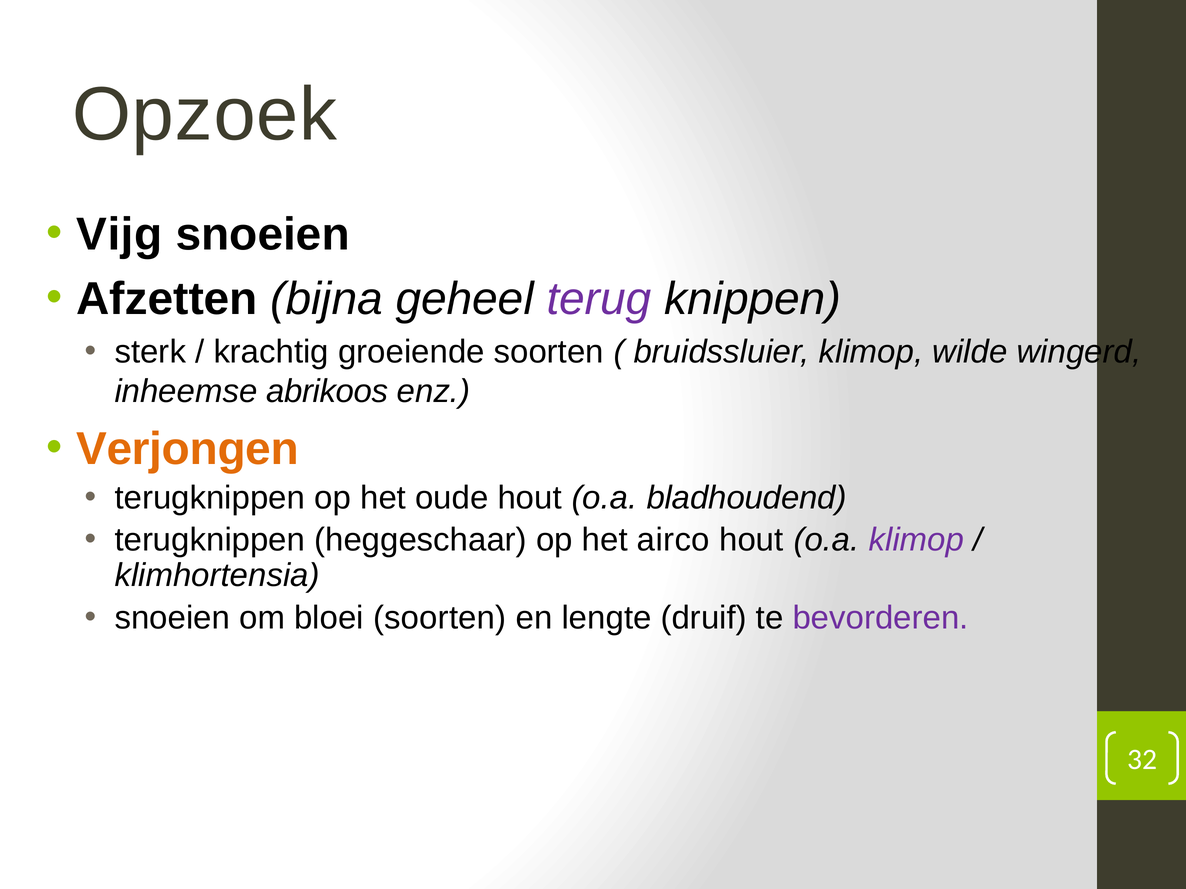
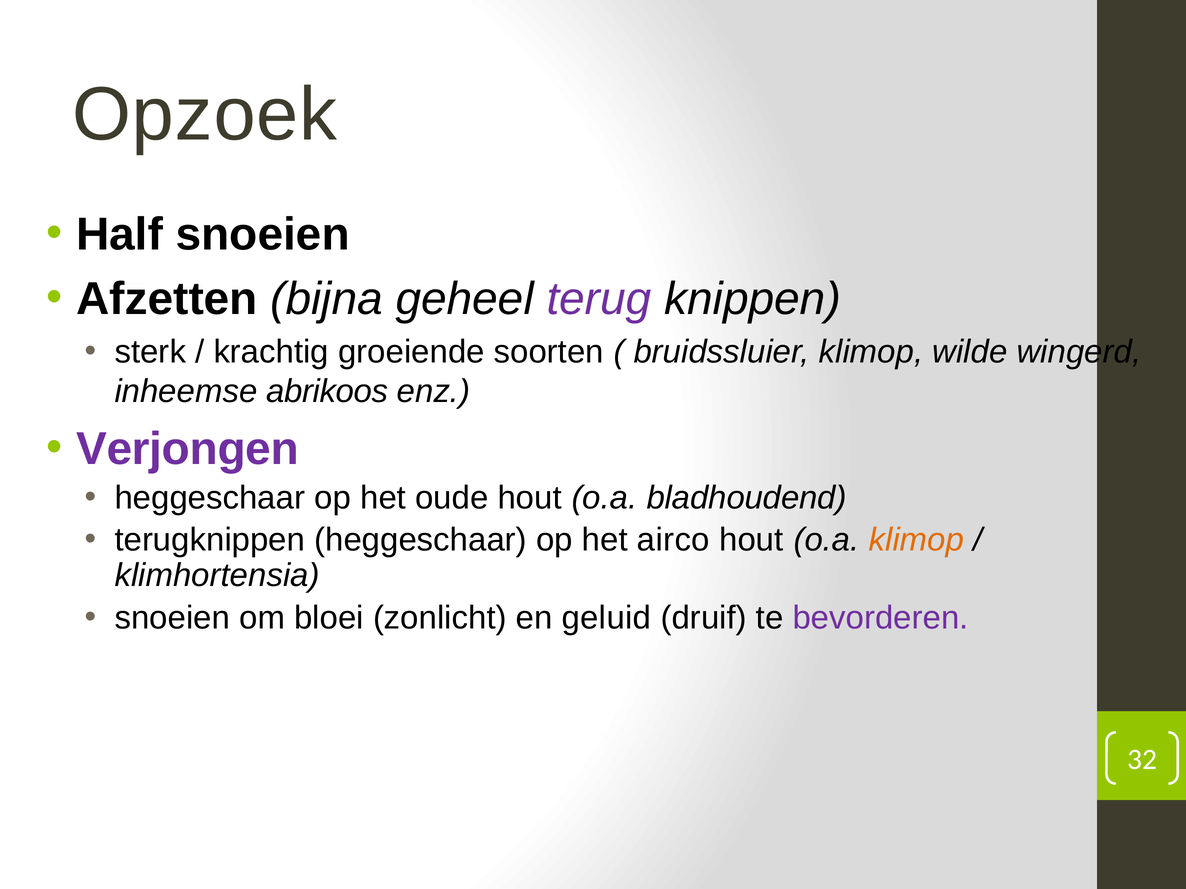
Vijg: Vijg -> Half
Verjongen colour: orange -> purple
terugknippen at (210, 498): terugknippen -> heggeschaar
klimop at (916, 540) colour: purple -> orange
bloei soorten: soorten -> zonlicht
lengte: lengte -> geluid
